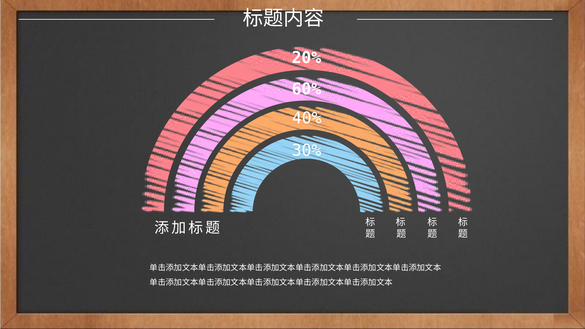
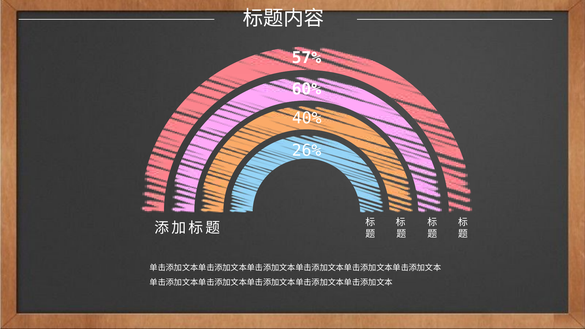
20%: 20% -> 57%
30%: 30% -> 26%
